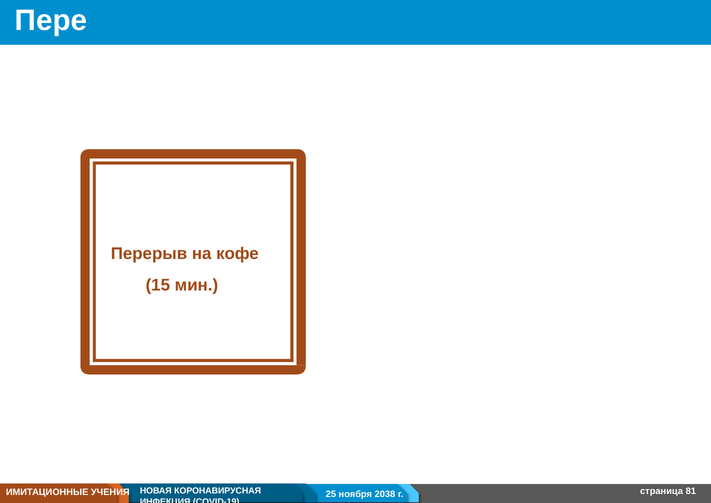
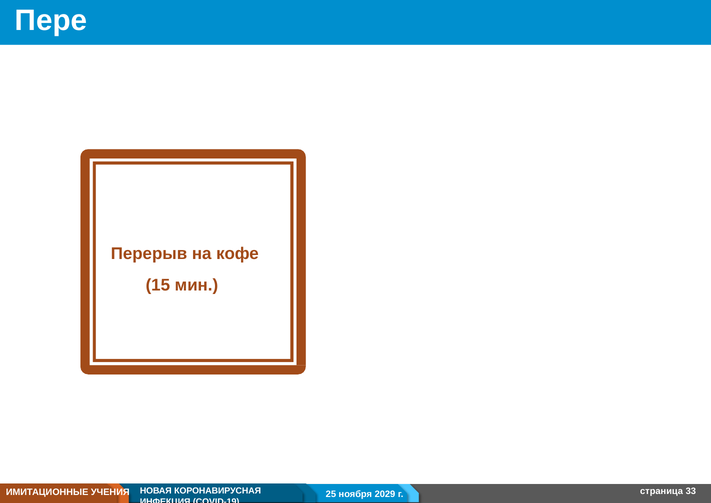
81: 81 -> 33
2038: 2038 -> 2029
